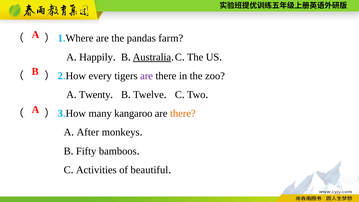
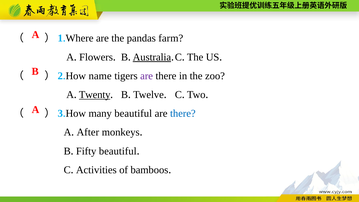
Happily: Happily -> Flowers
every: every -> name
Twenty underline: none -> present
many kangaroo: kangaroo -> beautiful
there at (183, 113) colour: orange -> blue
Fifty bamboos: bamboos -> beautiful
beautiful: beautiful -> bamboos
